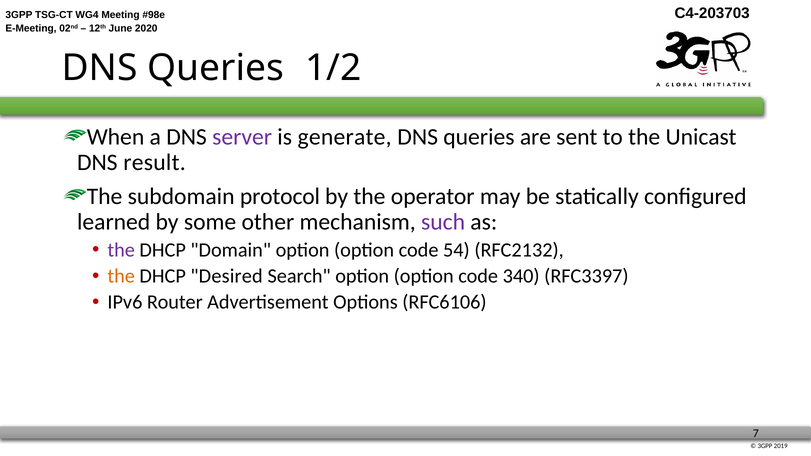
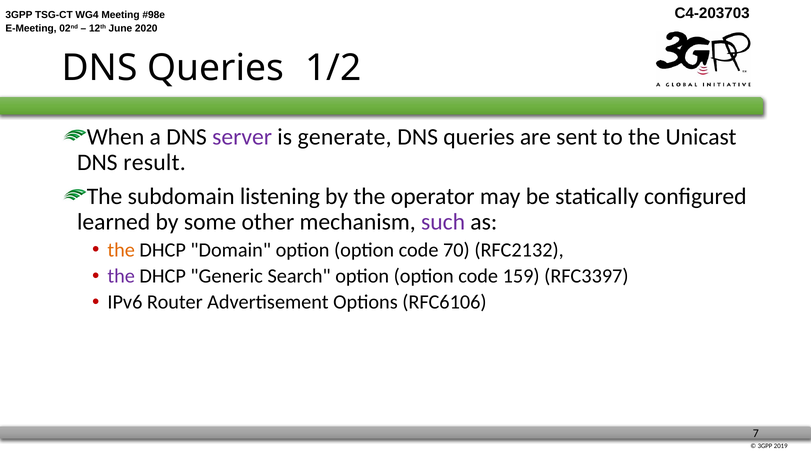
protocol: protocol -> listening
the at (121, 250) colour: purple -> orange
54: 54 -> 70
the at (121, 276) colour: orange -> purple
Desired: Desired -> Generic
340: 340 -> 159
